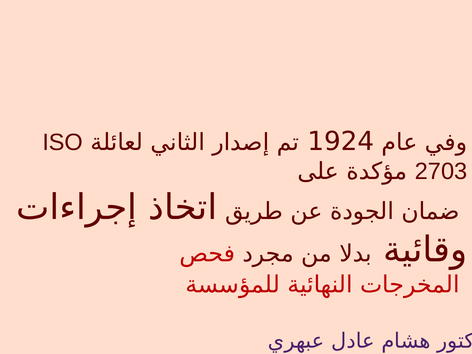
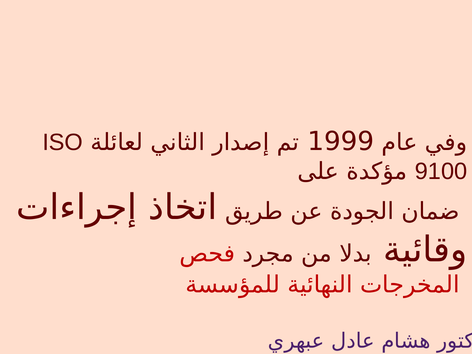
1924: 1924 -> 1999
2703: 2703 -> 9100
